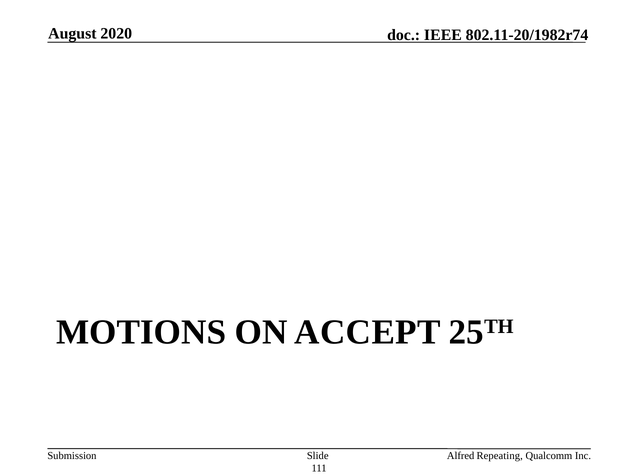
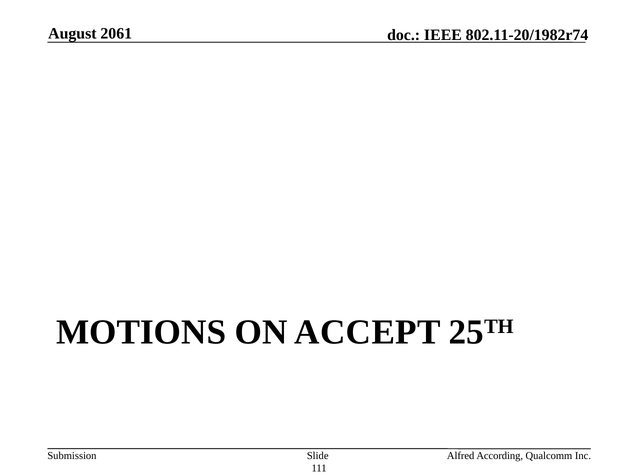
2020: 2020 -> 2061
Repeating: Repeating -> According
